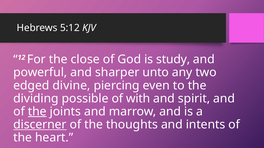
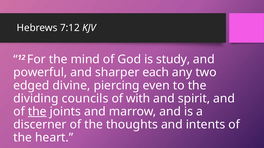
5:12: 5:12 -> 7:12
close: close -> mind
unto: unto -> each
possible: possible -> councils
discerner underline: present -> none
